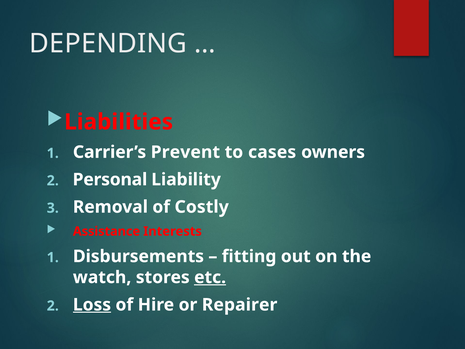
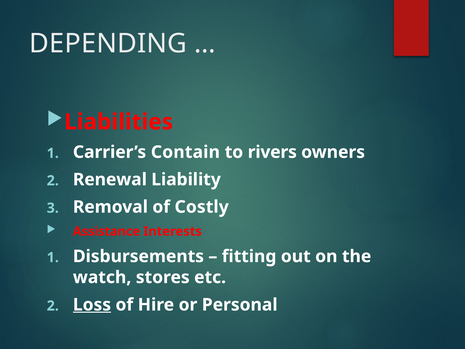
Prevent: Prevent -> Contain
cases: cases -> rivers
Personal: Personal -> Renewal
etc underline: present -> none
Repairer: Repairer -> Personal
